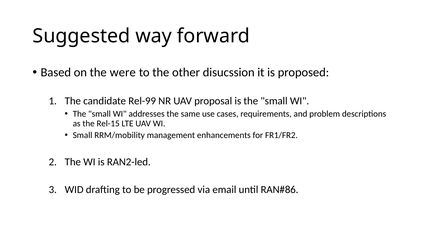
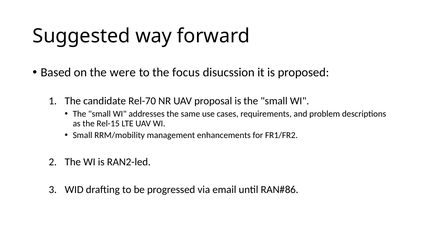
other: other -> focus
Rel-99: Rel-99 -> Rel-70
